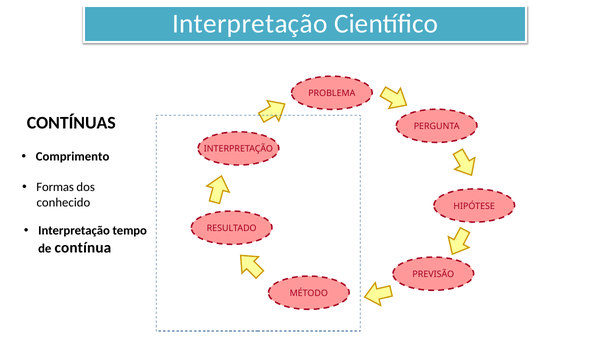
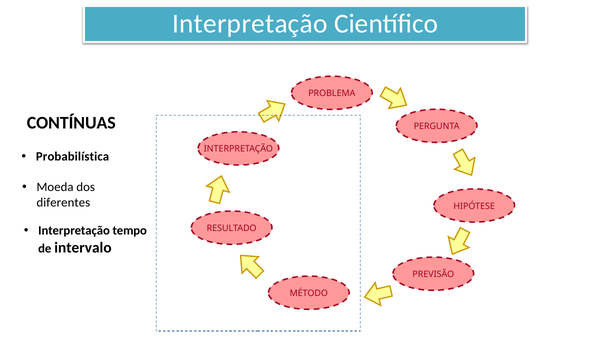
Comprimento: Comprimento -> Probabilística
Formas: Formas -> Moeda
conhecido: conhecido -> diferentes
contínua: contínua -> intervalo
